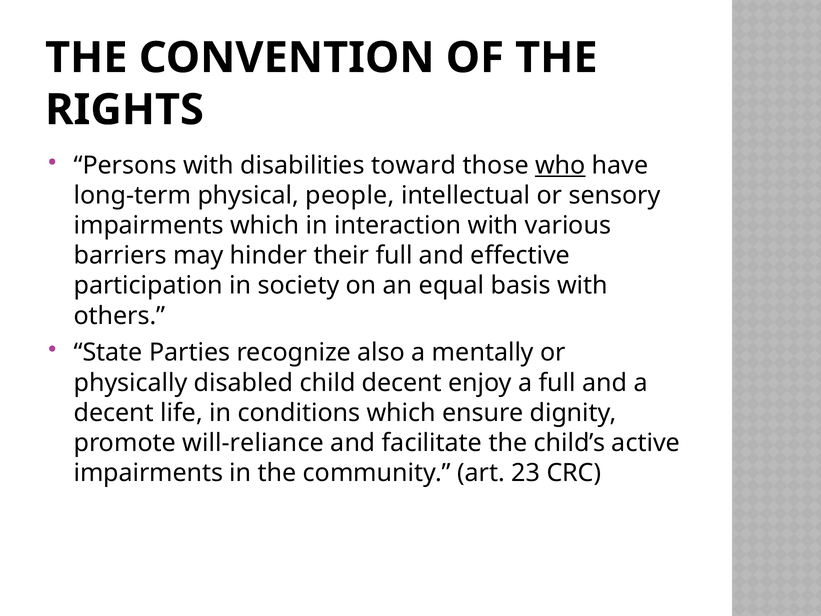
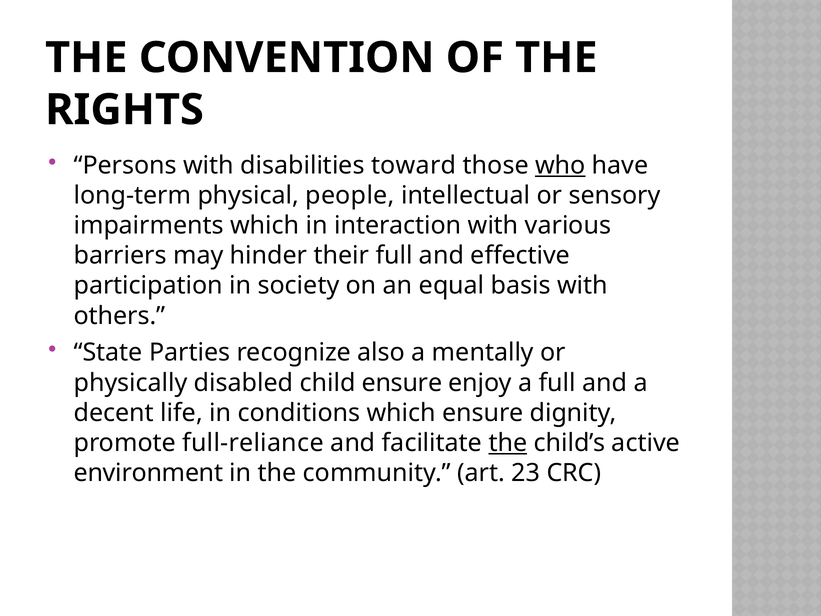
child decent: decent -> ensure
will-reliance: will-reliance -> full-reliance
the at (508, 443) underline: none -> present
impairments at (148, 473): impairments -> environment
